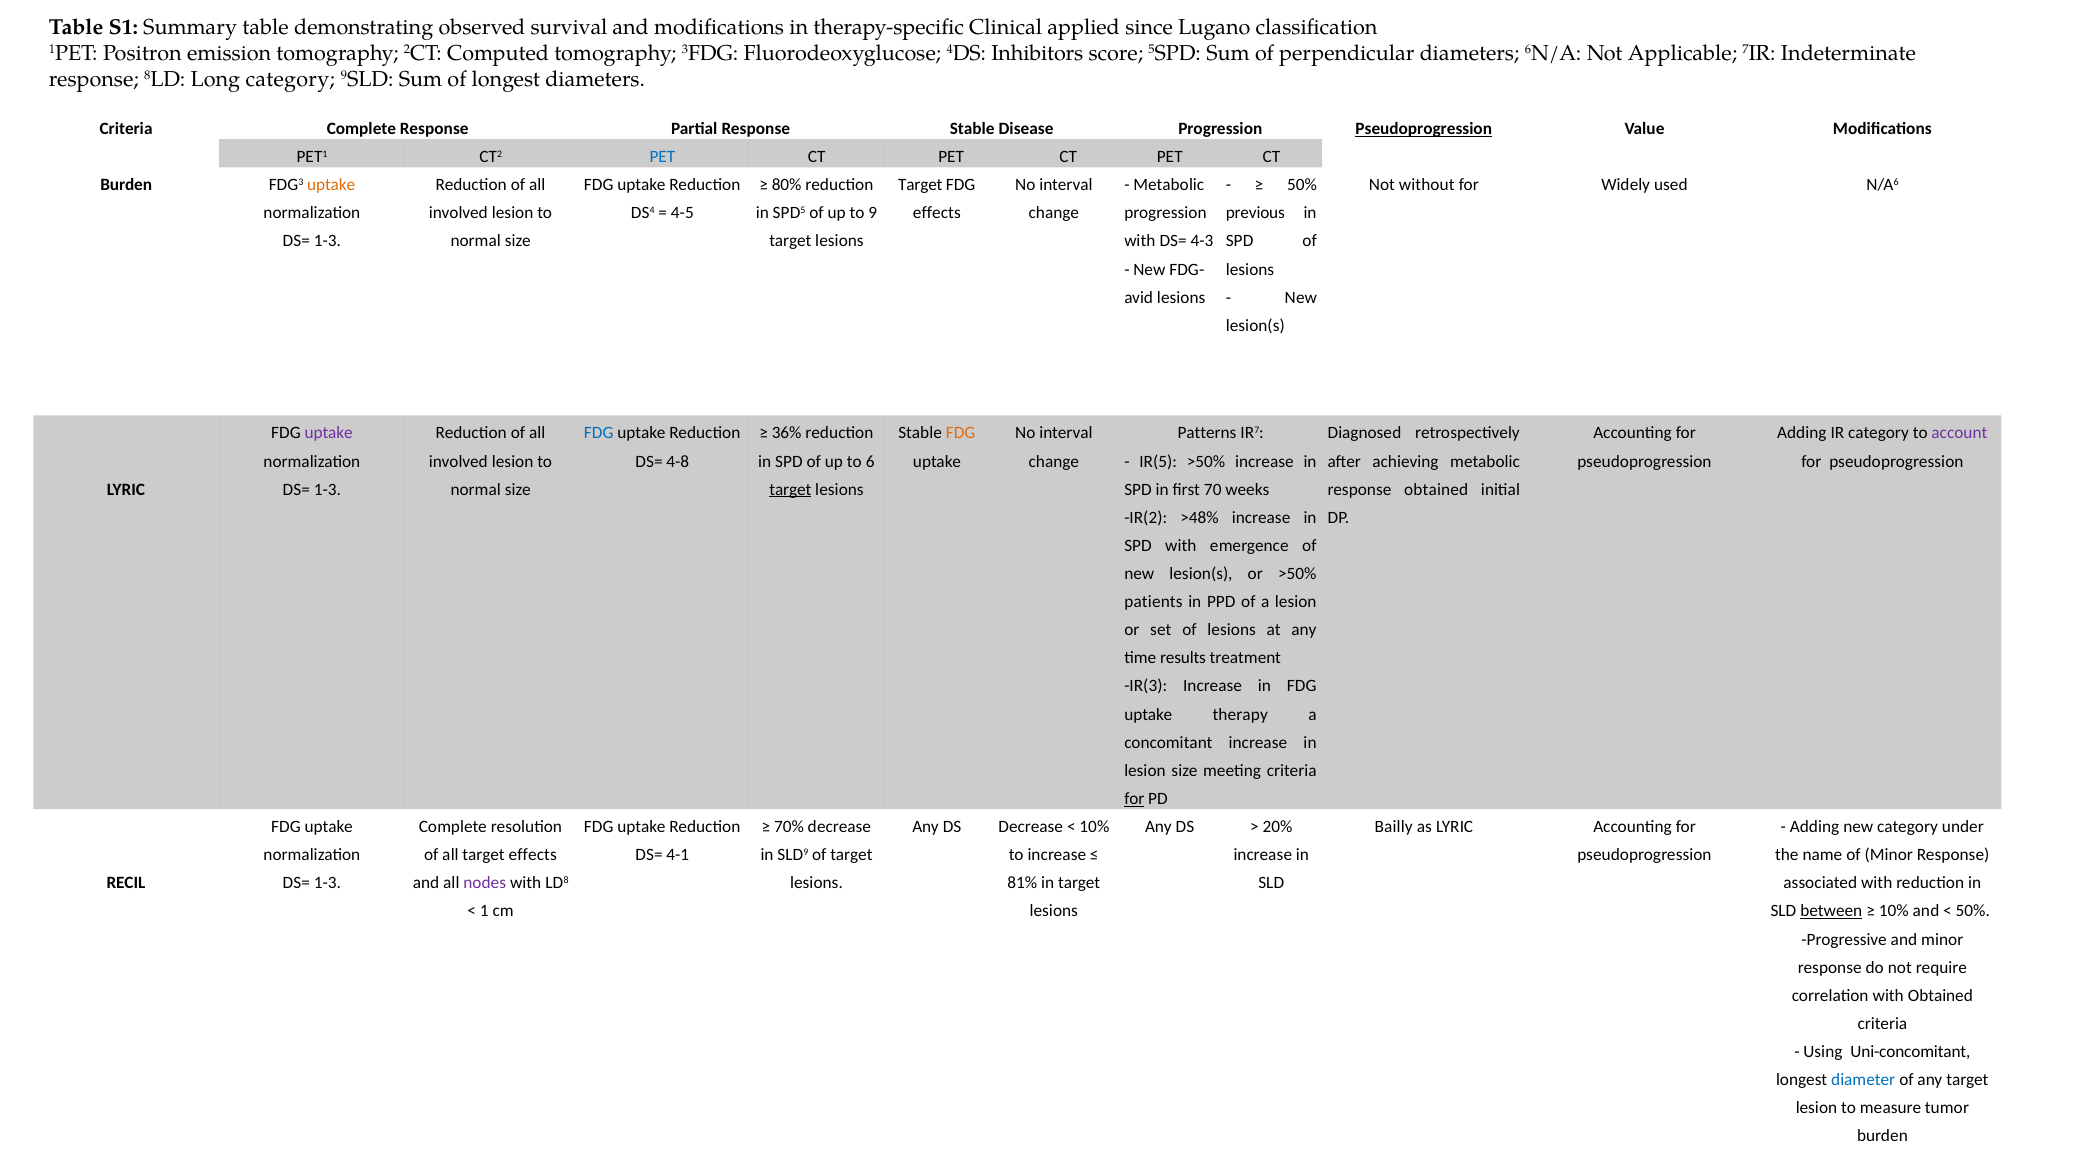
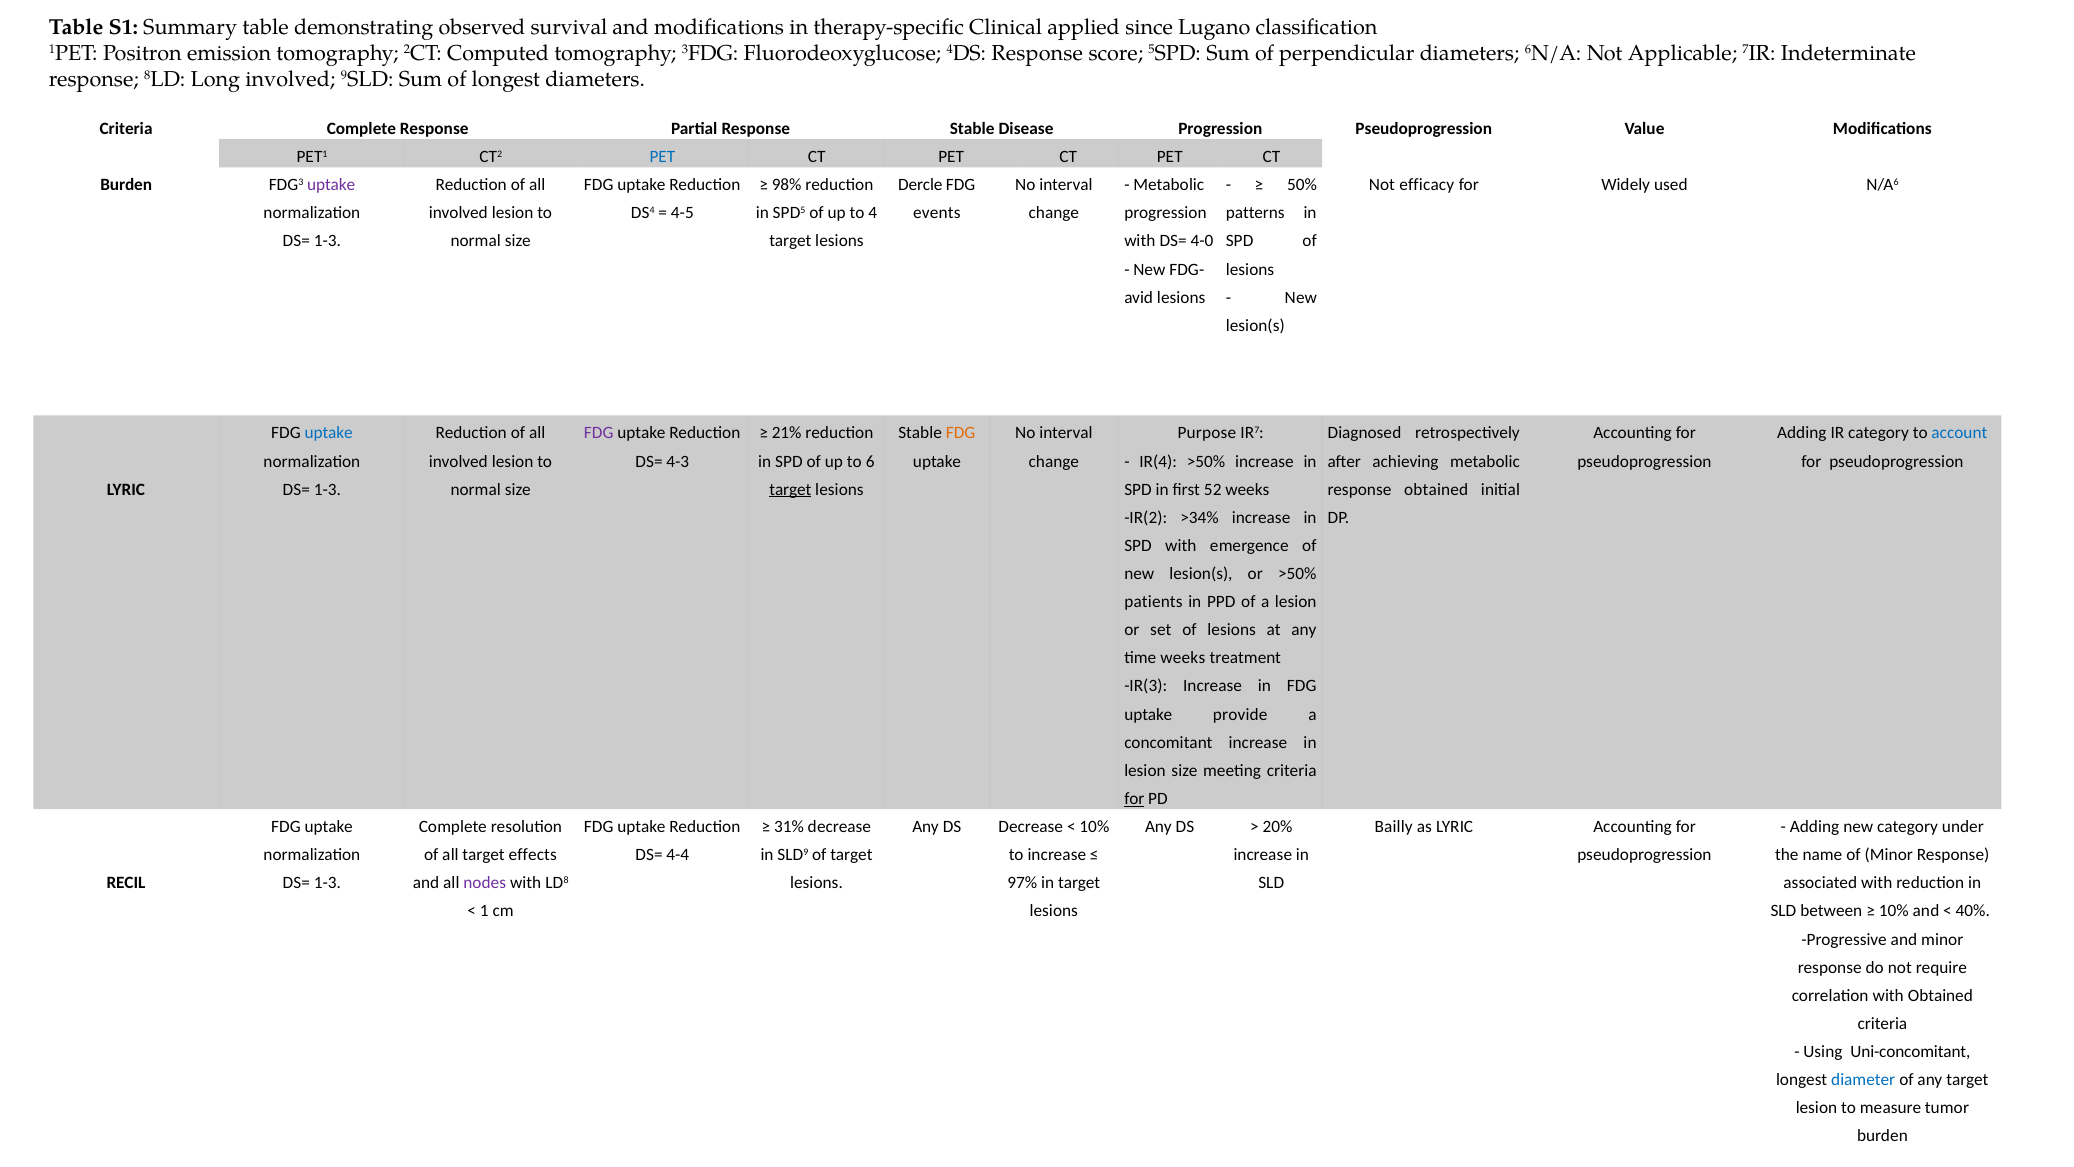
4DS Inhibitors: Inhibitors -> Response
Long category: category -> involved
Pseudoprogression at (1424, 129) underline: present -> none
uptake at (331, 185) colour: orange -> purple
80%: 80% -> 98%
Target at (920, 185): Target -> Dercle
without: without -> efficacy
9: 9 -> 4
effects at (937, 213): effects -> events
previous: previous -> patterns
4-3: 4-3 -> 4-0
uptake at (329, 433) colour: purple -> blue
FDG at (599, 433) colour: blue -> purple
36%: 36% -> 21%
Patterns: Patterns -> Purpose
account colour: purple -> blue
4-8: 4-8 -> 4-3
IR(5: IR(5 -> IR(4
70: 70 -> 52
>48%: >48% -> >34%
time results: results -> weeks
therapy: therapy -> provide
70%: 70% -> 31%
4-1: 4-1 -> 4-4
81%: 81% -> 97%
between underline: present -> none
50% at (1973, 911): 50% -> 40%
